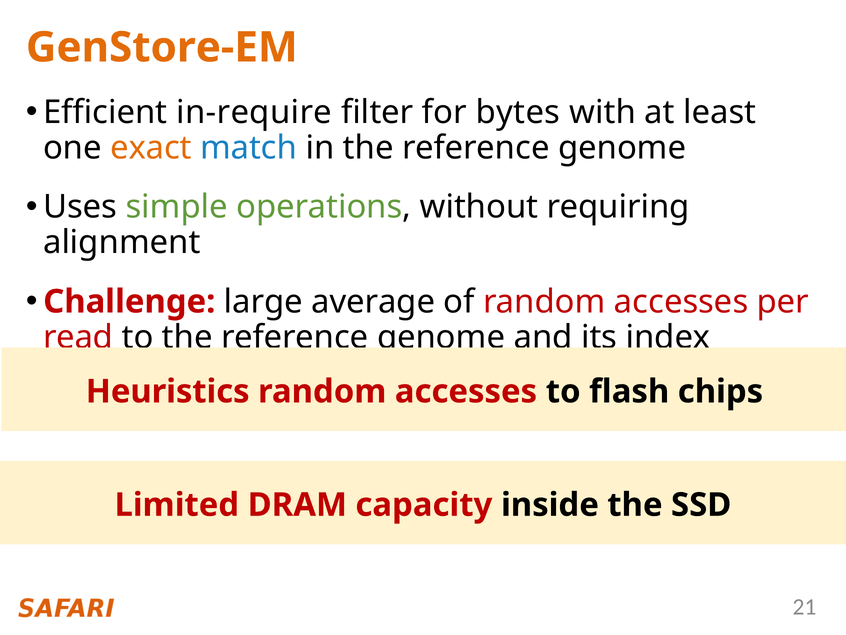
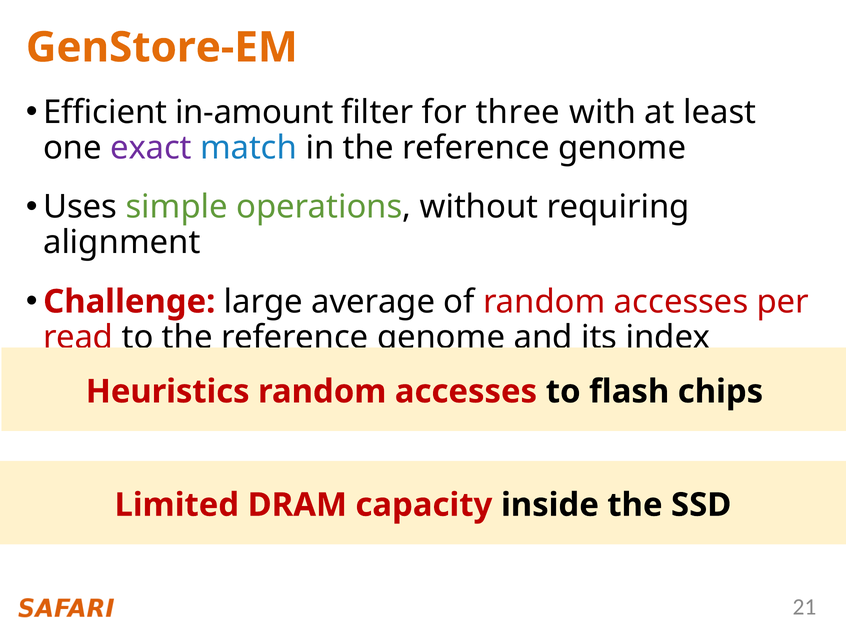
in-require: in-require -> in-amount
bytes: bytes -> three
exact colour: orange -> purple
